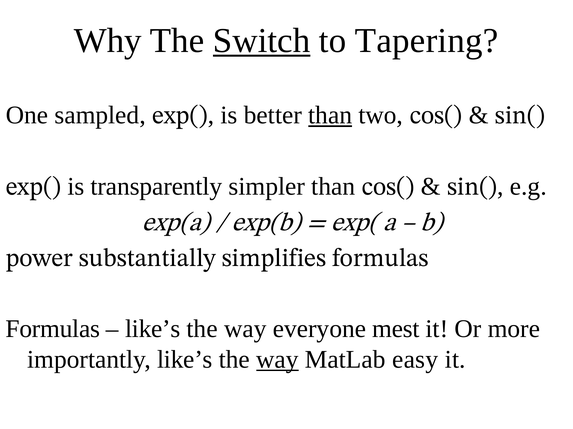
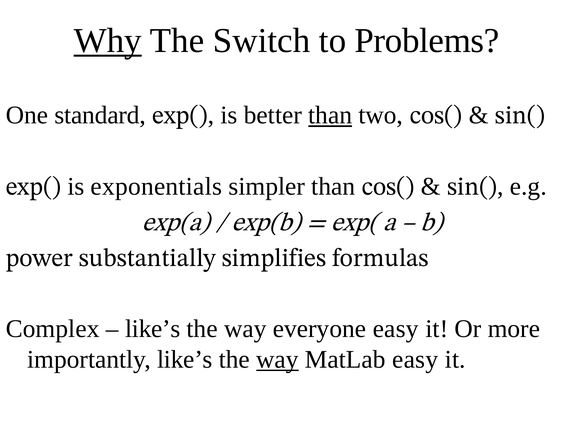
Why underline: none -> present
Switch underline: present -> none
Tapering: Tapering -> Problems
sampled: sampled -> standard
transparently: transparently -> exponentials
Formulas at (53, 329): Formulas -> Complex
everyone mest: mest -> easy
